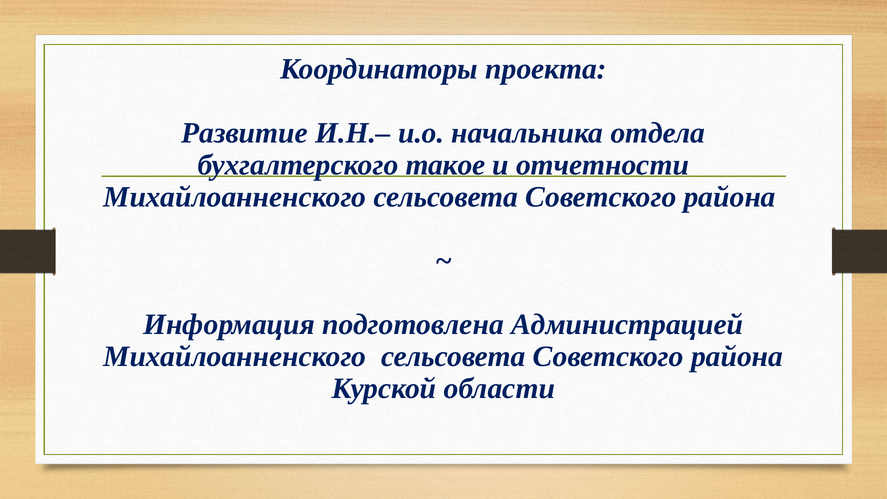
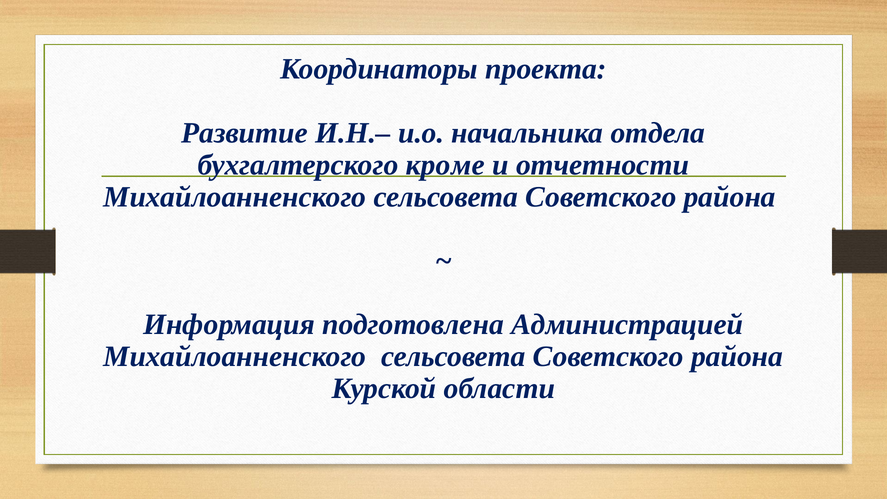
такое: такое -> кроме
